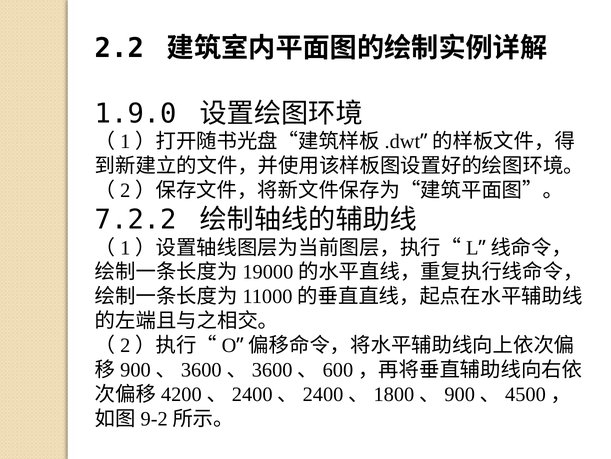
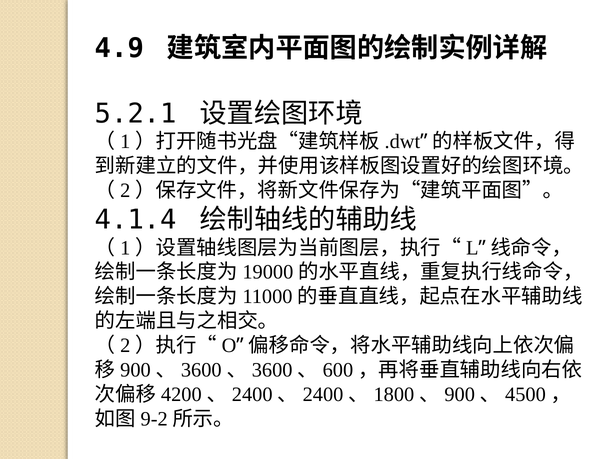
2.2: 2.2 -> 4.9
1.9.0: 1.9.0 -> 5.2.1
7.2.2: 7.2.2 -> 4.1.4
